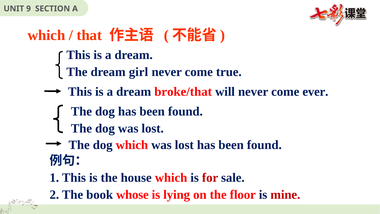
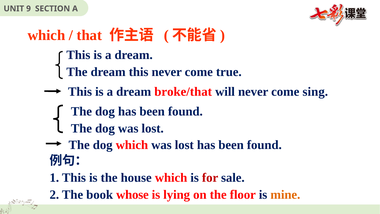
dream girl: girl -> this
ever: ever -> sing
mine colour: red -> orange
